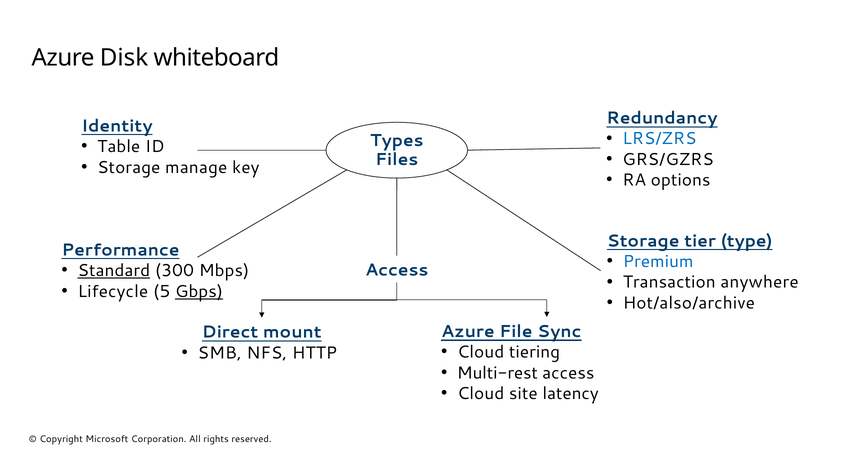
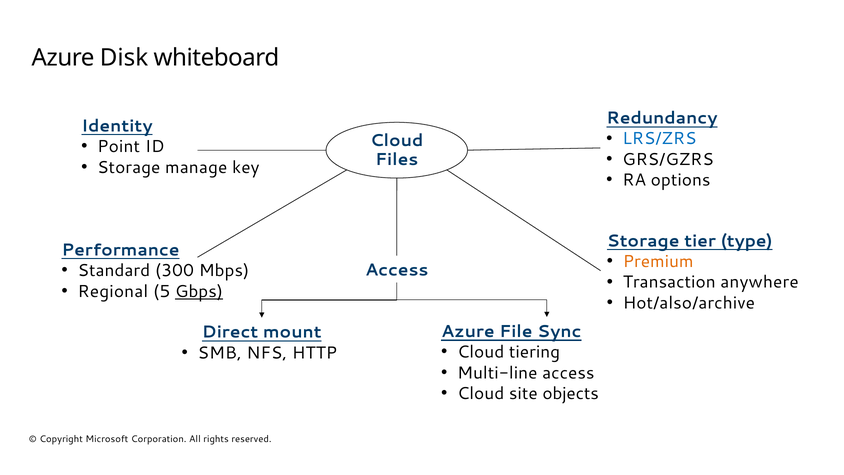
Types at (397, 141): Types -> Cloud
Table: Table -> Point
Premium colour: blue -> orange
Standard underline: present -> none
Lifecycle: Lifecycle -> Regional
Multi-rest: Multi-rest -> Multi-line
latency: latency -> objects
